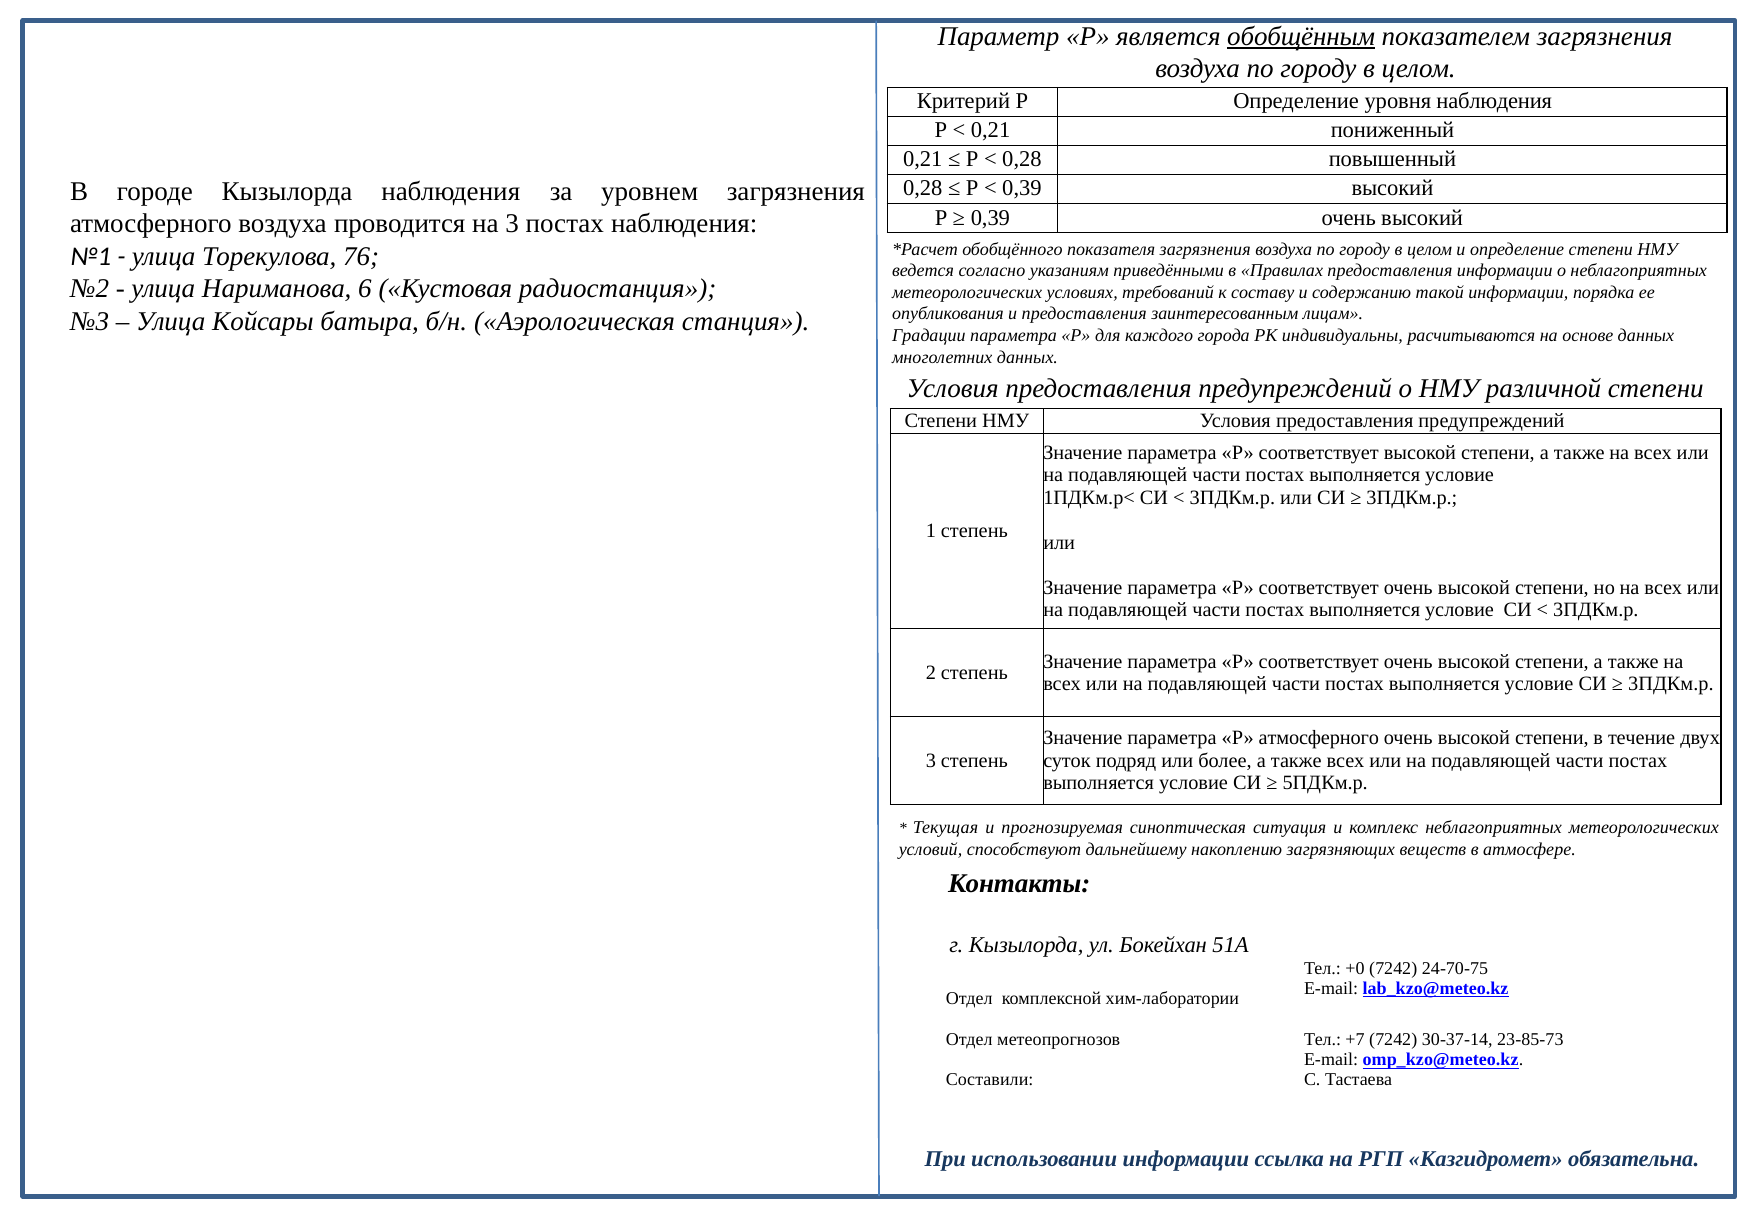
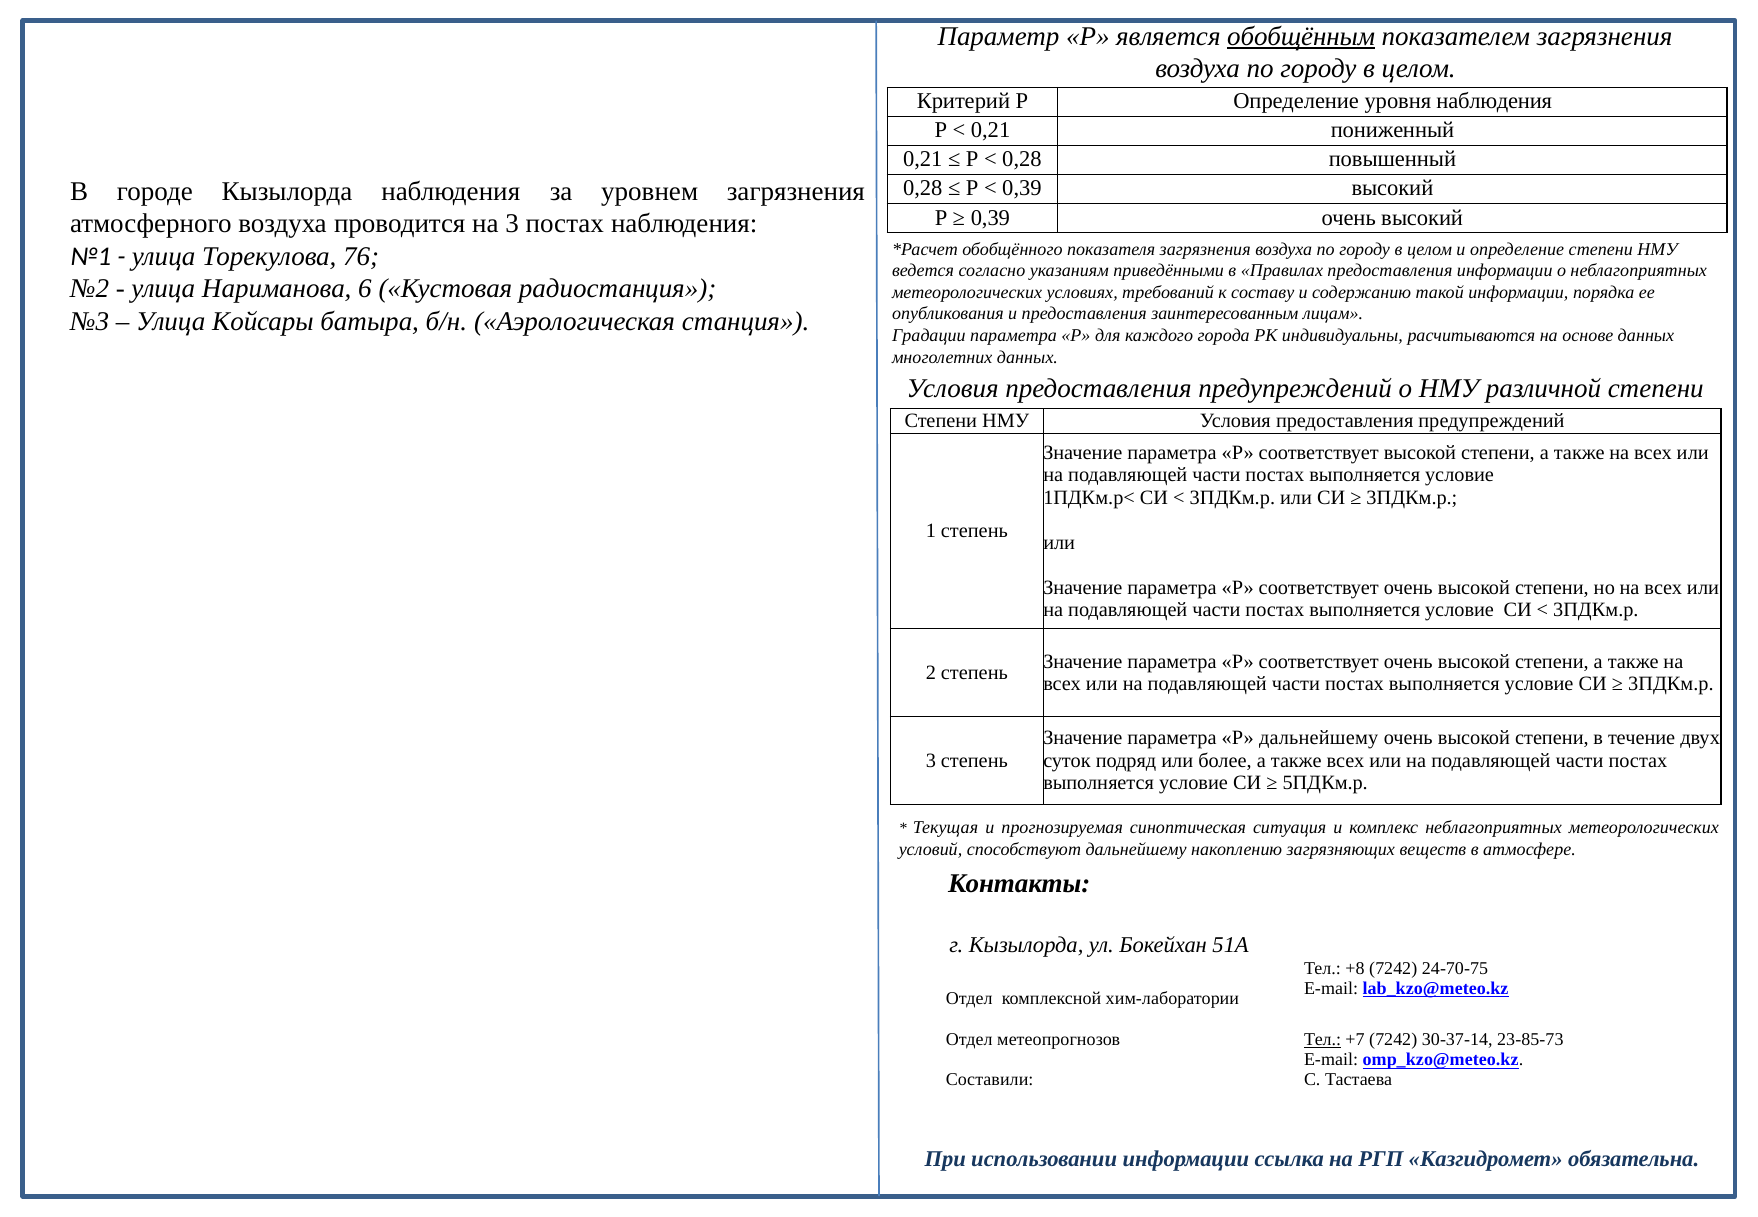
Р атмосферного: атмосферного -> дальнейшему
+0: +0 -> +8
Тел at (1323, 1040) underline: none -> present
